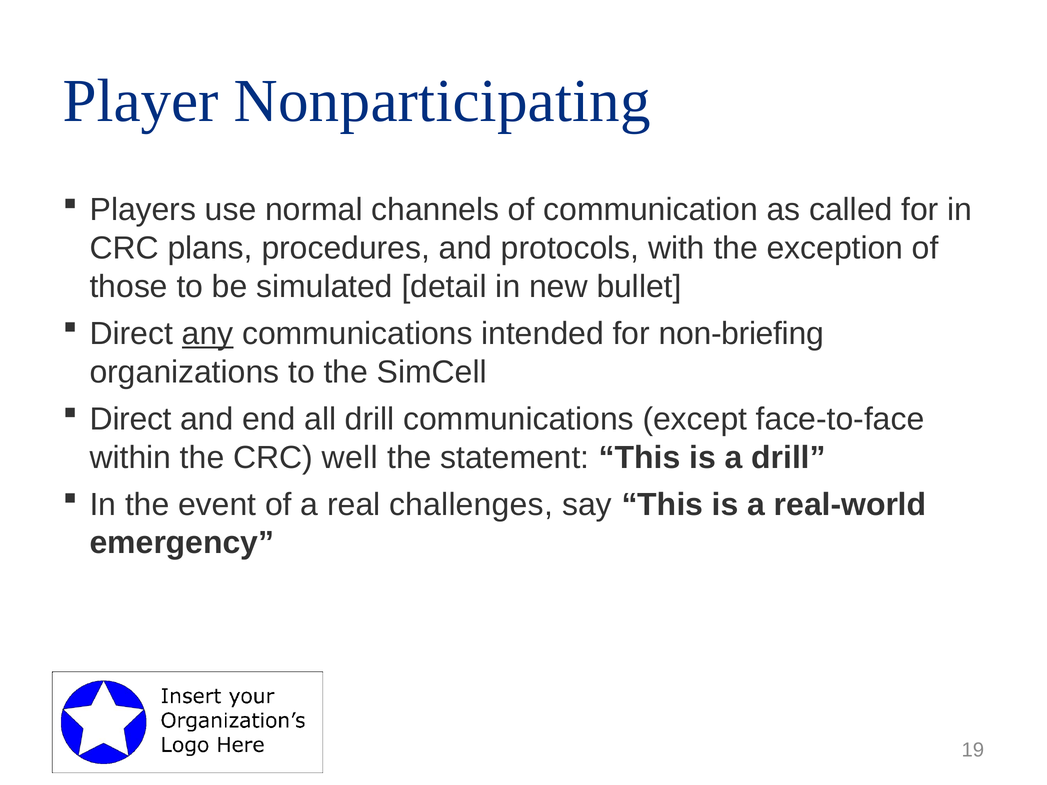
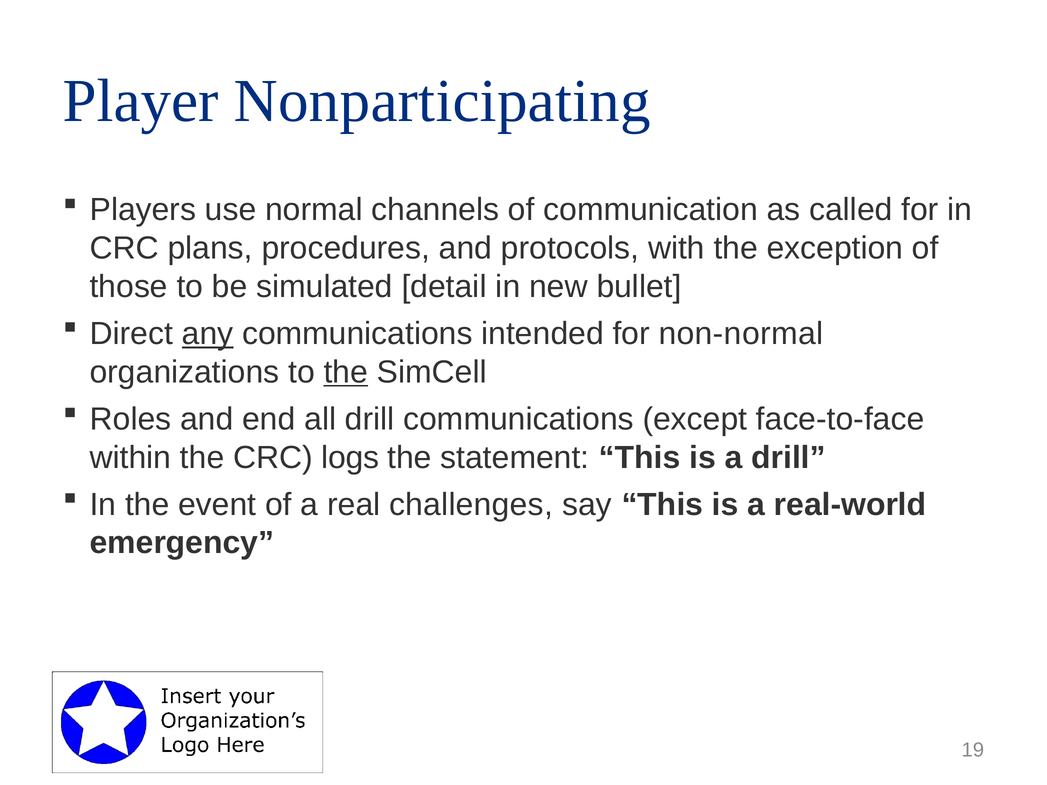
non-briefing: non-briefing -> non-normal
the at (346, 372) underline: none -> present
Direct at (131, 419): Direct -> Roles
well: well -> logs
